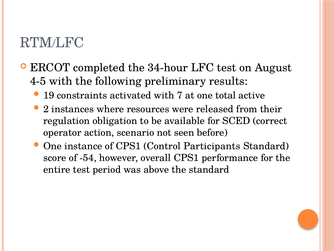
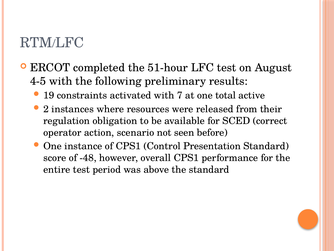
34-hour: 34-hour -> 51-hour
Participants: Participants -> Presentation
-54: -54 -> -48
